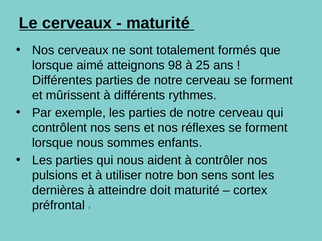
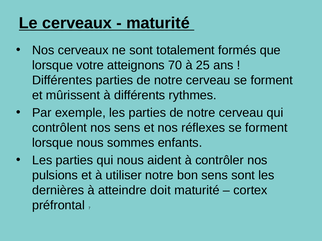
aimé: aimé -> votre
98: 98 -> 70
